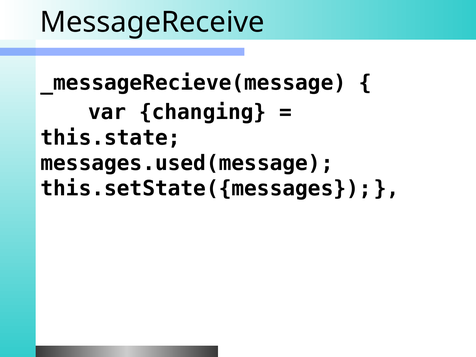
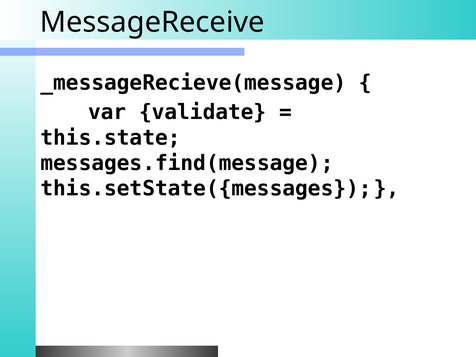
changing: changing -> validate
messages.used(message: messages.used(message -> messages.find(message
